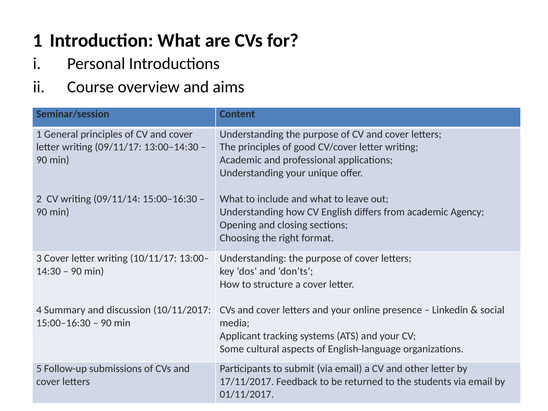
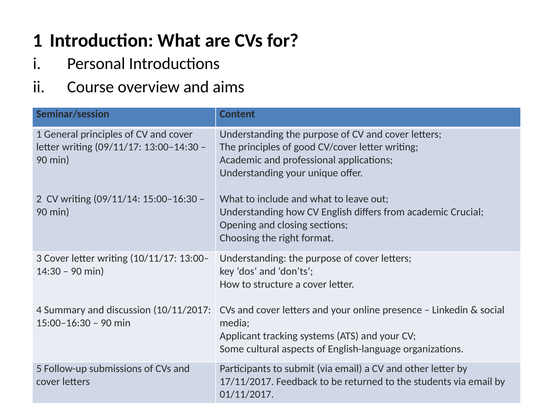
Agency: Agency -> Crucial
